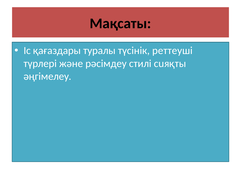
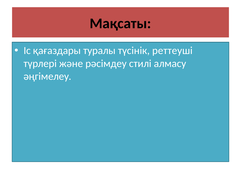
сuяқты: сuяқты -> алмасу
